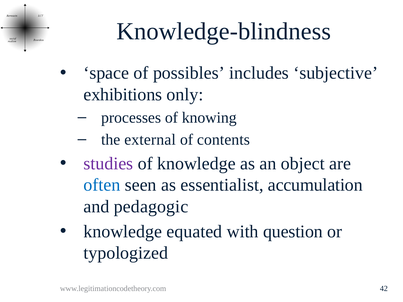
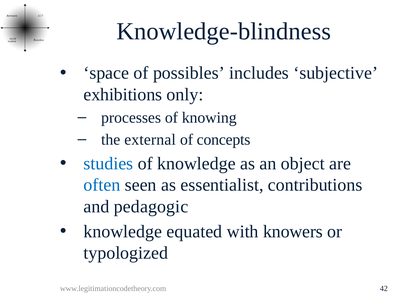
contents: contents -> concepts
studies colour: purple -> blue
accumulation: accumulation -> contributions
question: question -> knowers
